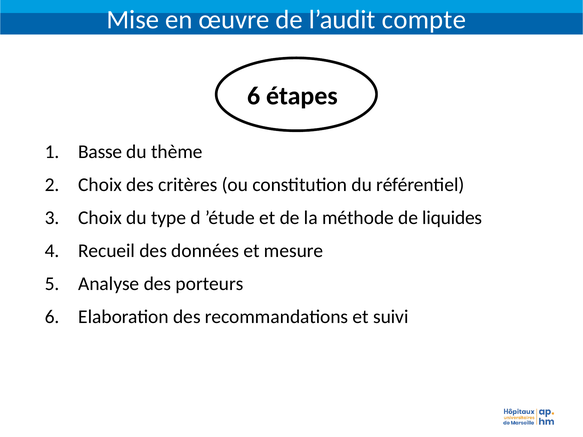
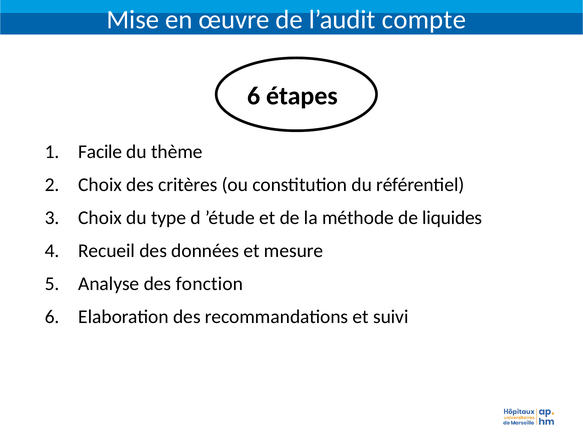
Basse: Basse -> Facile
porteurs: porteurs -> fonction
